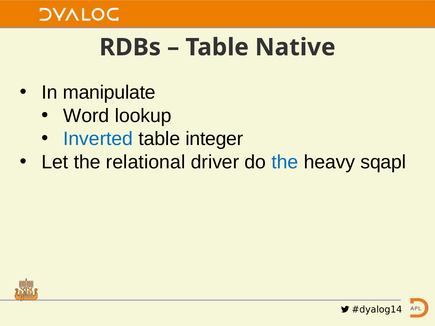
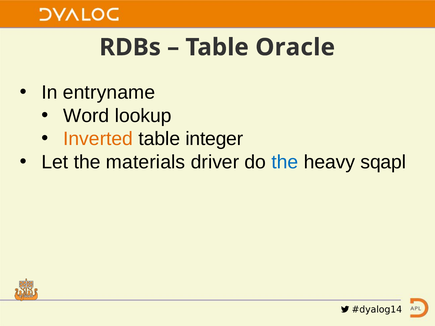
Native: Native -> Oracle
manipulate: manipulate -> entryname
Inverted colour: blue -> orange
relational: relational -> materials
